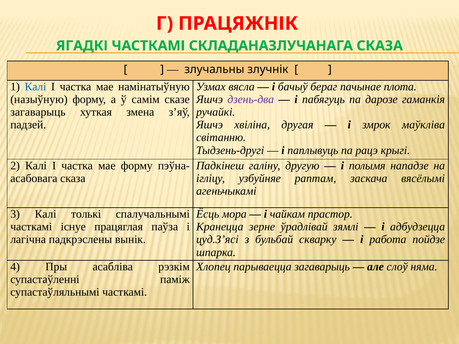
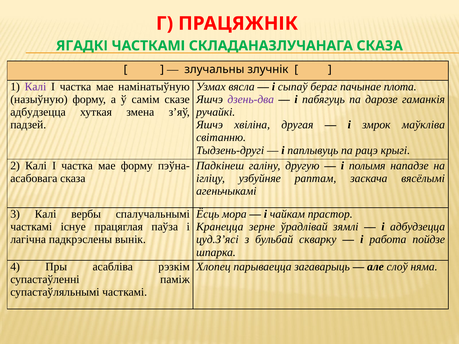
Калі at (36, 87) colour: blue -> purple
бачыў: бачыў -> сыпаў
загаварыць at (38, 112): загаварыць -> адбудзецца
толькі: толькі -> вербы
